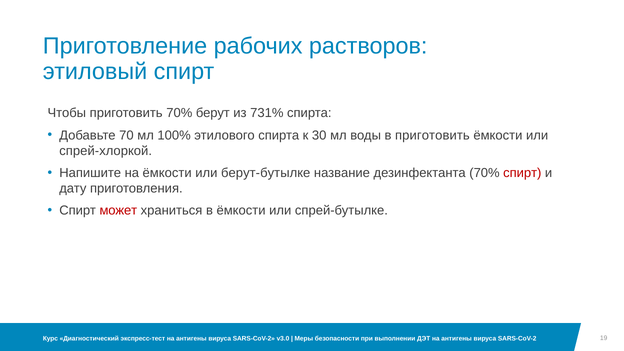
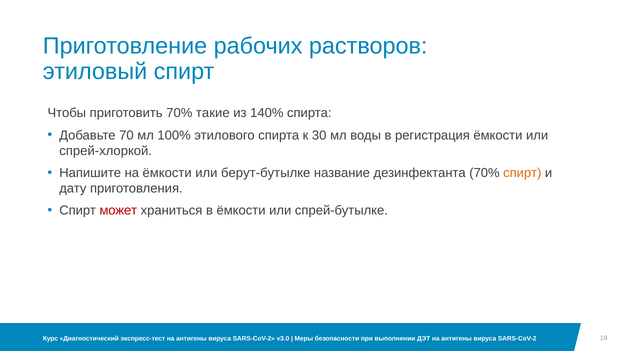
берут: берут -> такие
731%: 731% -> 140%
в приготовить: приготовить -> регистрация
спирт at (522, 173) colour: red -> orange
